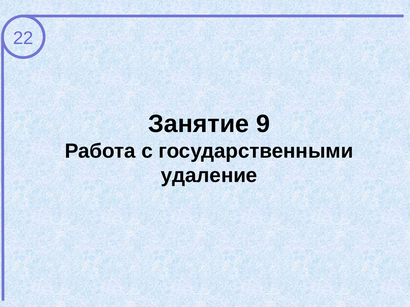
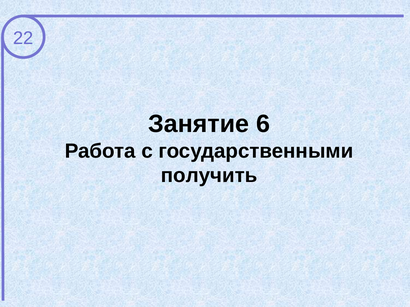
9: 9 -> 6
удаление: удаление -> получить
